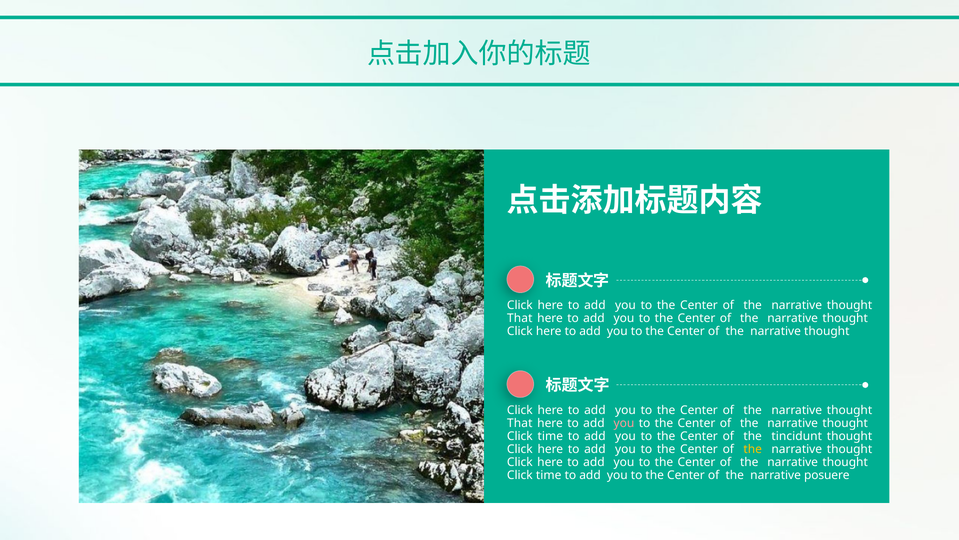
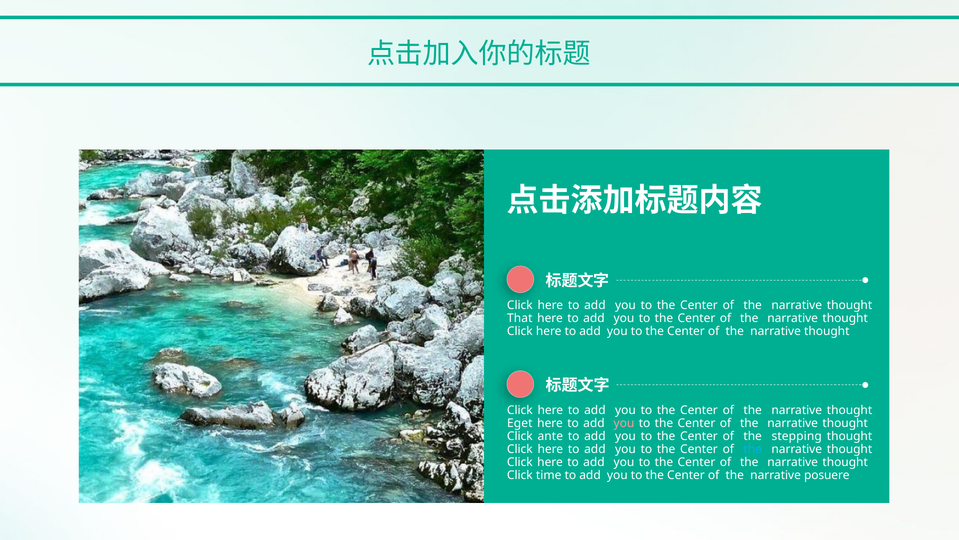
That at (520, 423): That -> Eget
time at (550, 436): time -> ante
tincidunt: tincidunt -> stepping
the at (753, 449) colour: yellow -> light blue
